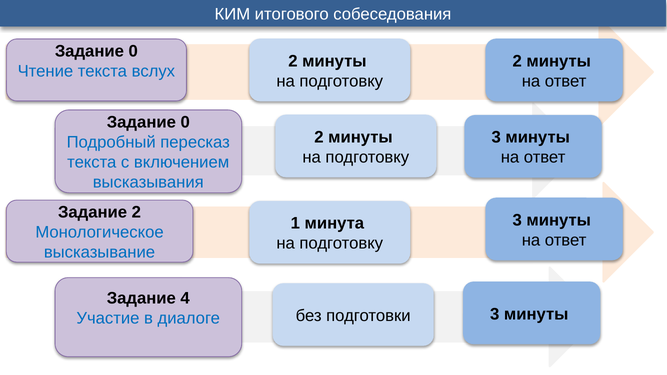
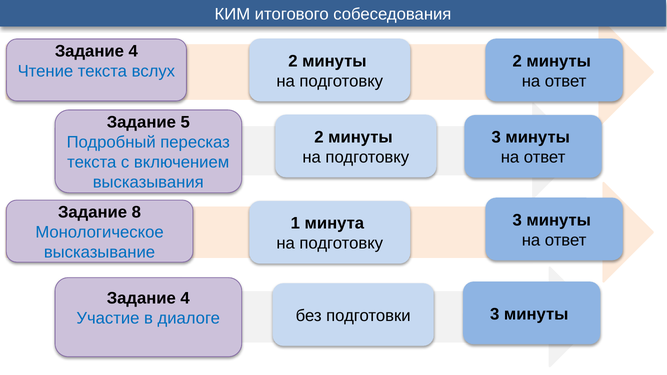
0 at (133, 51): 0 -> 4
0 at (185, 123): 0 -> 5
Задание 2: 2 -> 8
